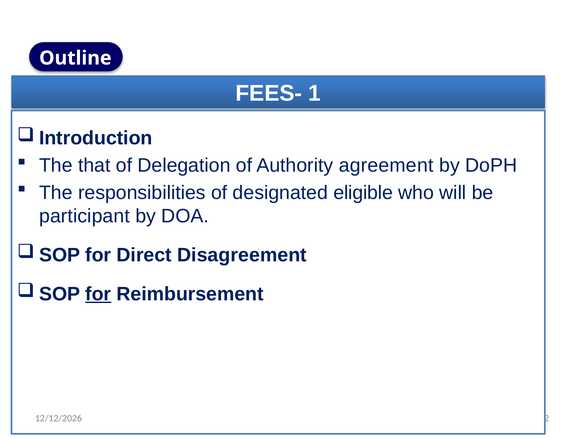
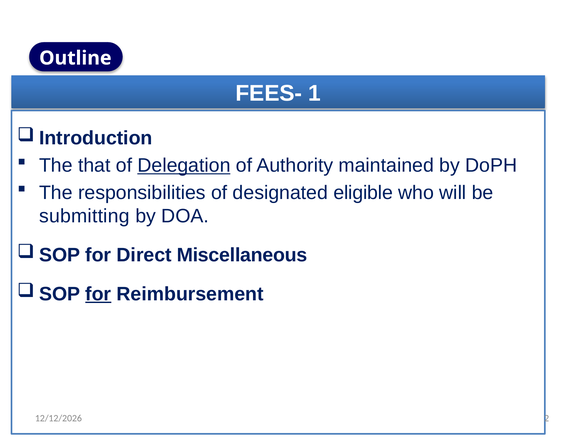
Delegation underline: none -> present
agreement: agreement -> maintained
participant: participant -> submitting
Disagreement: Disagreement -> Miscellaneous
